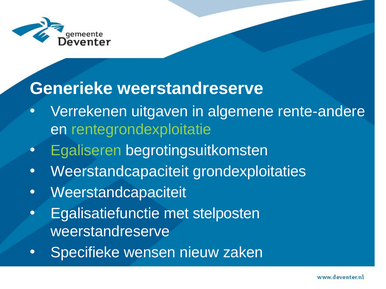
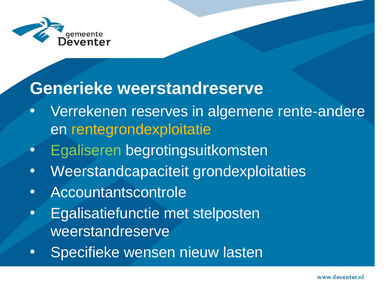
uitgaven: uitgaven -> reserves
rentegrondexploitatie colour: light green -> yellow
Weerstandcapaciteit at (119, 193): Weerstandcapaciteit -> Accountantscontrole
zaken: zaken -> lasten
